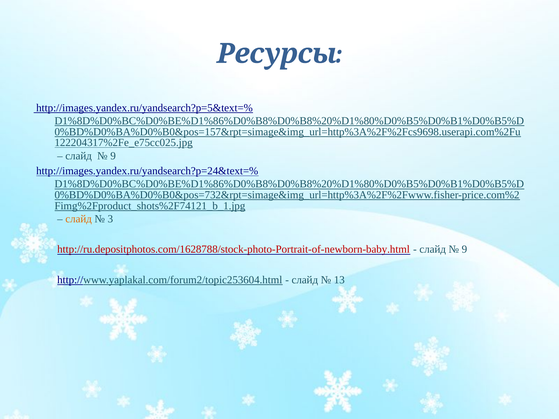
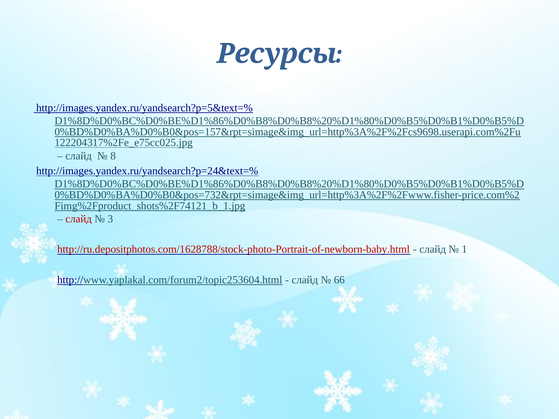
9 at (113, 156): 9 -> 8
слайд at (79, 219) colour: orange -> red
9 at (464, 250): 9 -> 1
13: 13 -> 66
